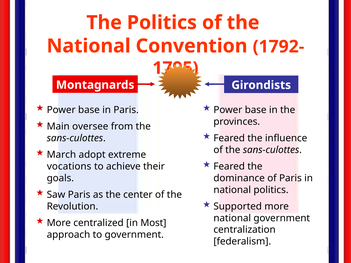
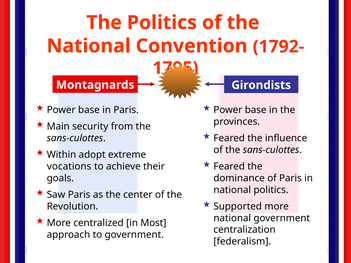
oversee: oversee -> security
March: March -> Within
